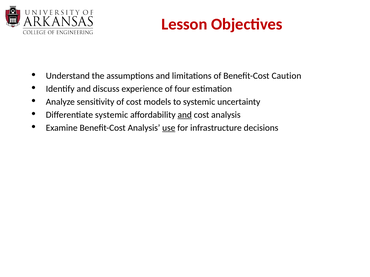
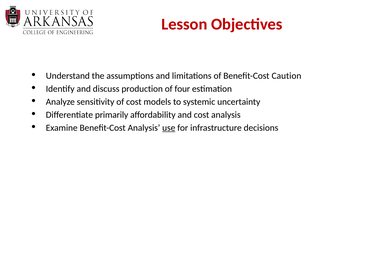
experience: experience -> production
Differentiate systemic: systemic -> primarily
and at (185, 115) underline: present -> none
